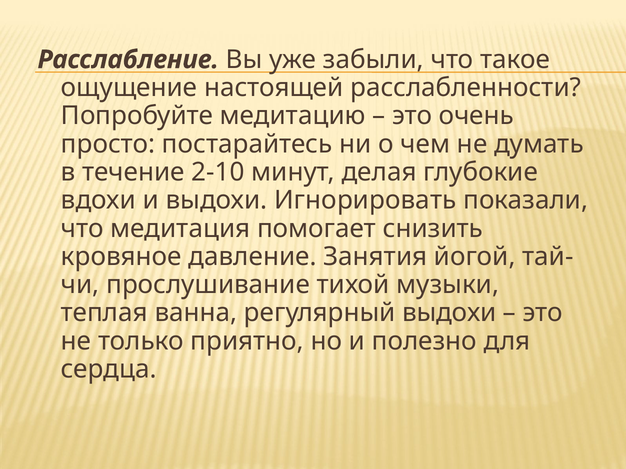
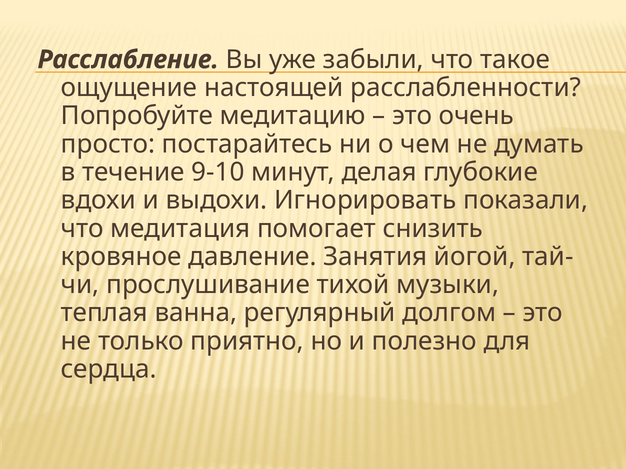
2-10: 2-10 -> 9-10
регулярный выдохи: выдохи -> долгом
